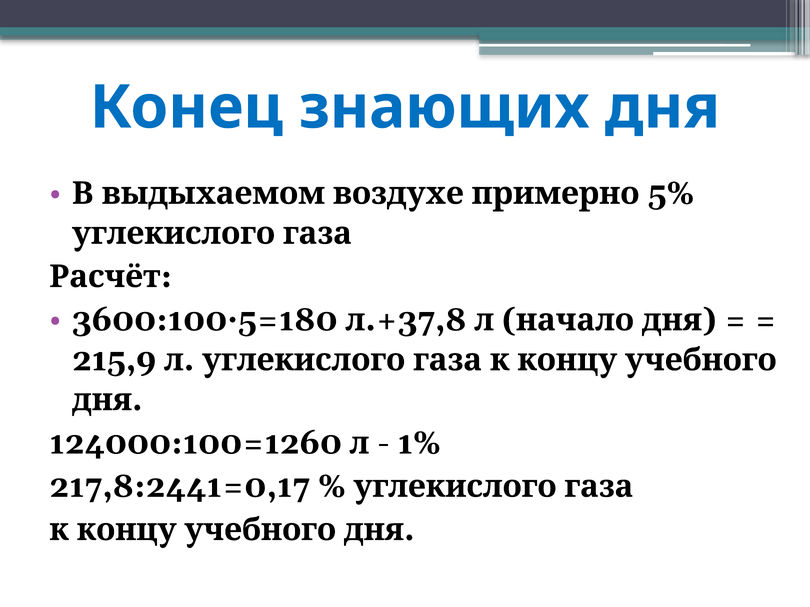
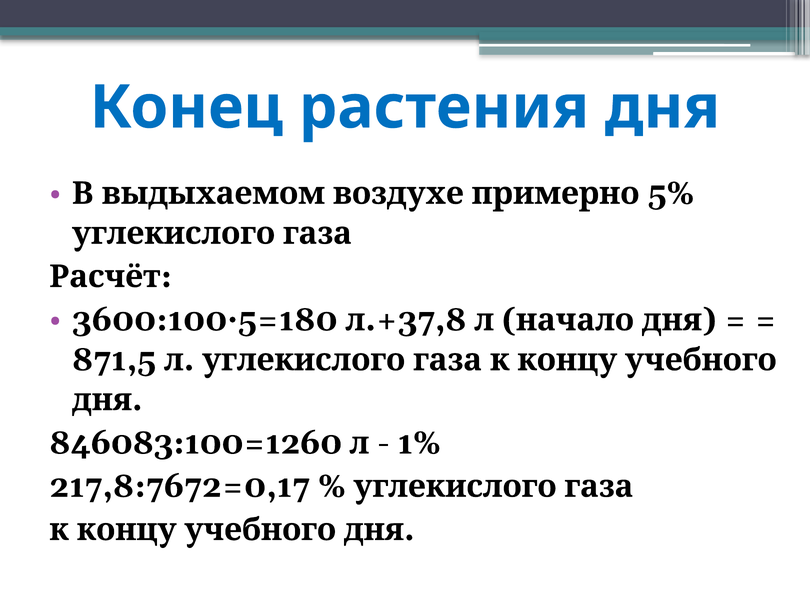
знающих: знающих -> растения
215,9: 215,9 -> 871,5
124000:100=1260: 124000:100=1260 -> 846083:100=1260
217,8:2441=0,17: 217,8:2441=0,17 -> 217,8:7672=0,17
